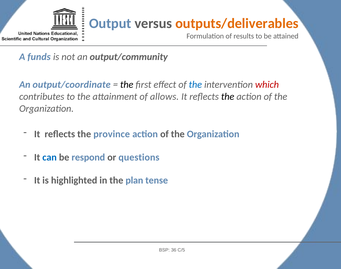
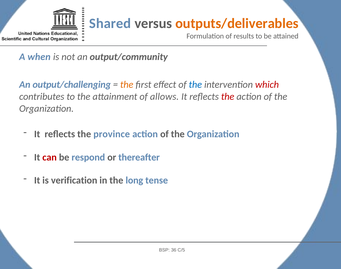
Output: Output -> Shared
funds: funds -> when
output/coordinate: output/coordinate -> output/challenging
the at (127, 85) colour: black -> orange
the at (228, 96) colour: black -> red
can colour: blue -> red
questions: questions -> thereafter
highlighted: highlighted -> verification
plan: plan -> long
